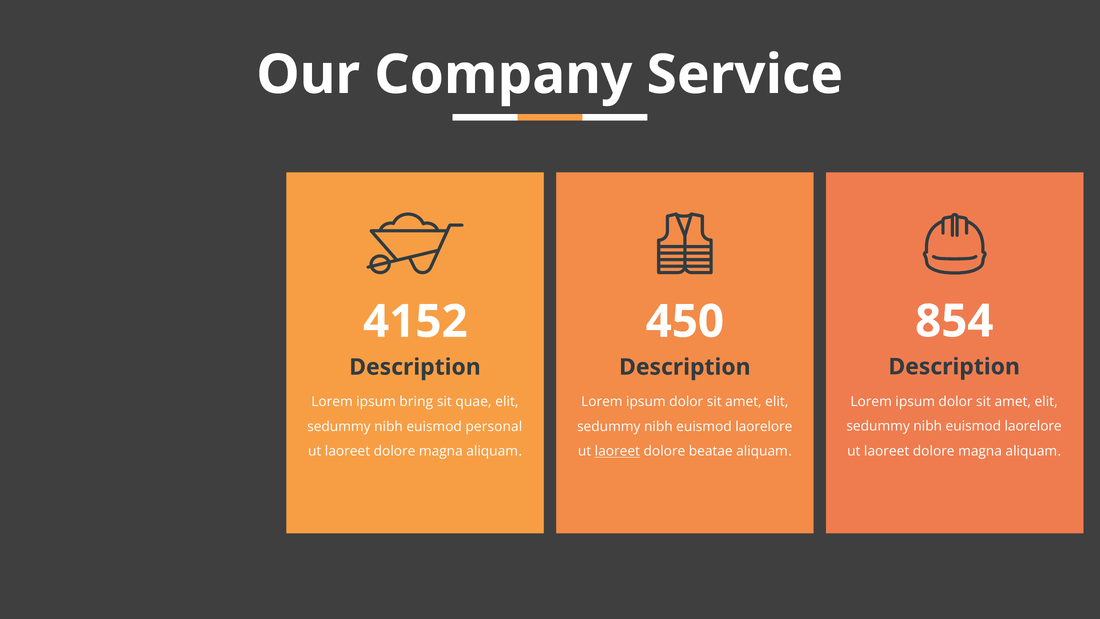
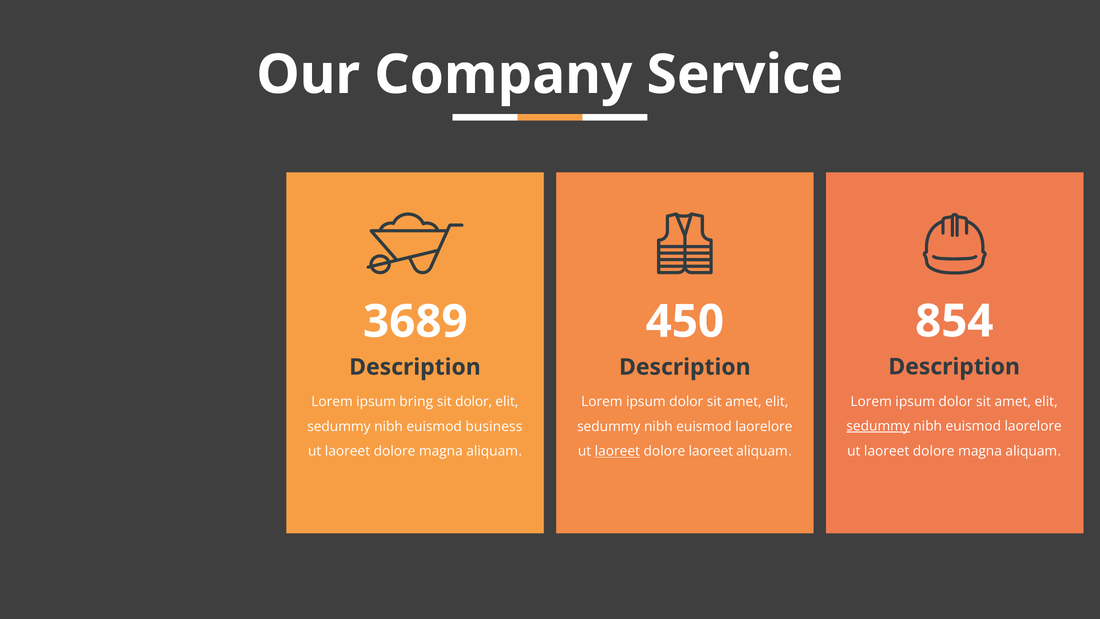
4152: 4152 -> 3689
sit quae: quae -> dolor
sedummy at (878, 426) underline: none -> present
personal: personal -> business
dolore beatae: beatae -> laoreet
